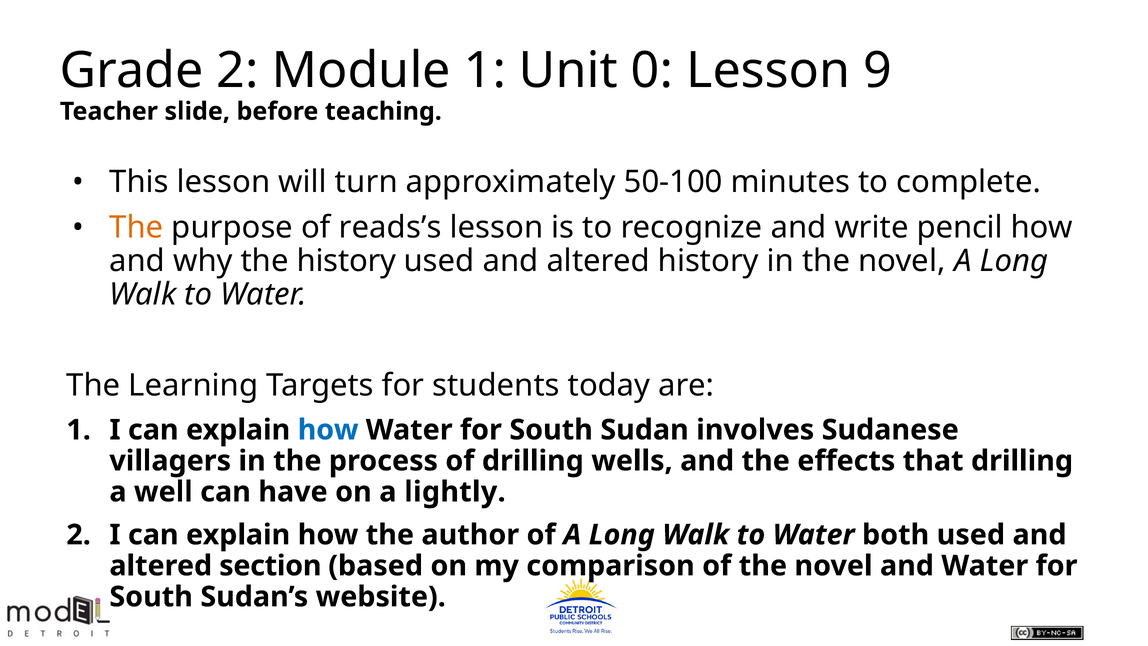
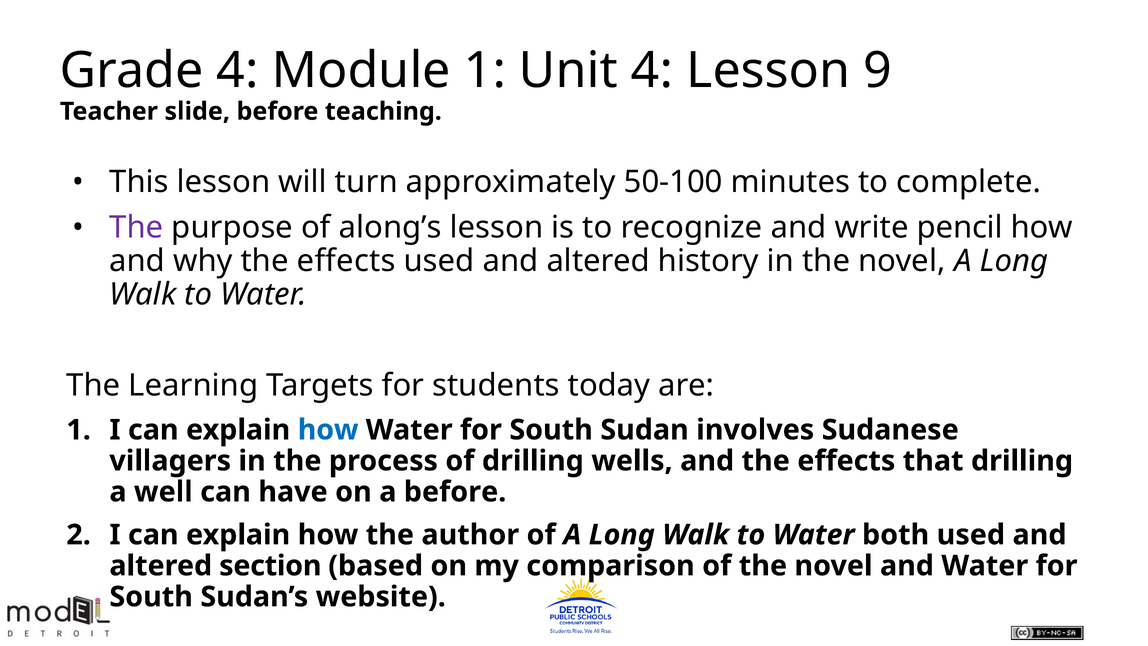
Grade 2: 2 -> 4
Unit 0: 0 -> 4
The at (136, 227) colour: orange -> purple
reads’s: reads’s -> along’s
why the history: history -> effects
a lightly: lightly -> before
